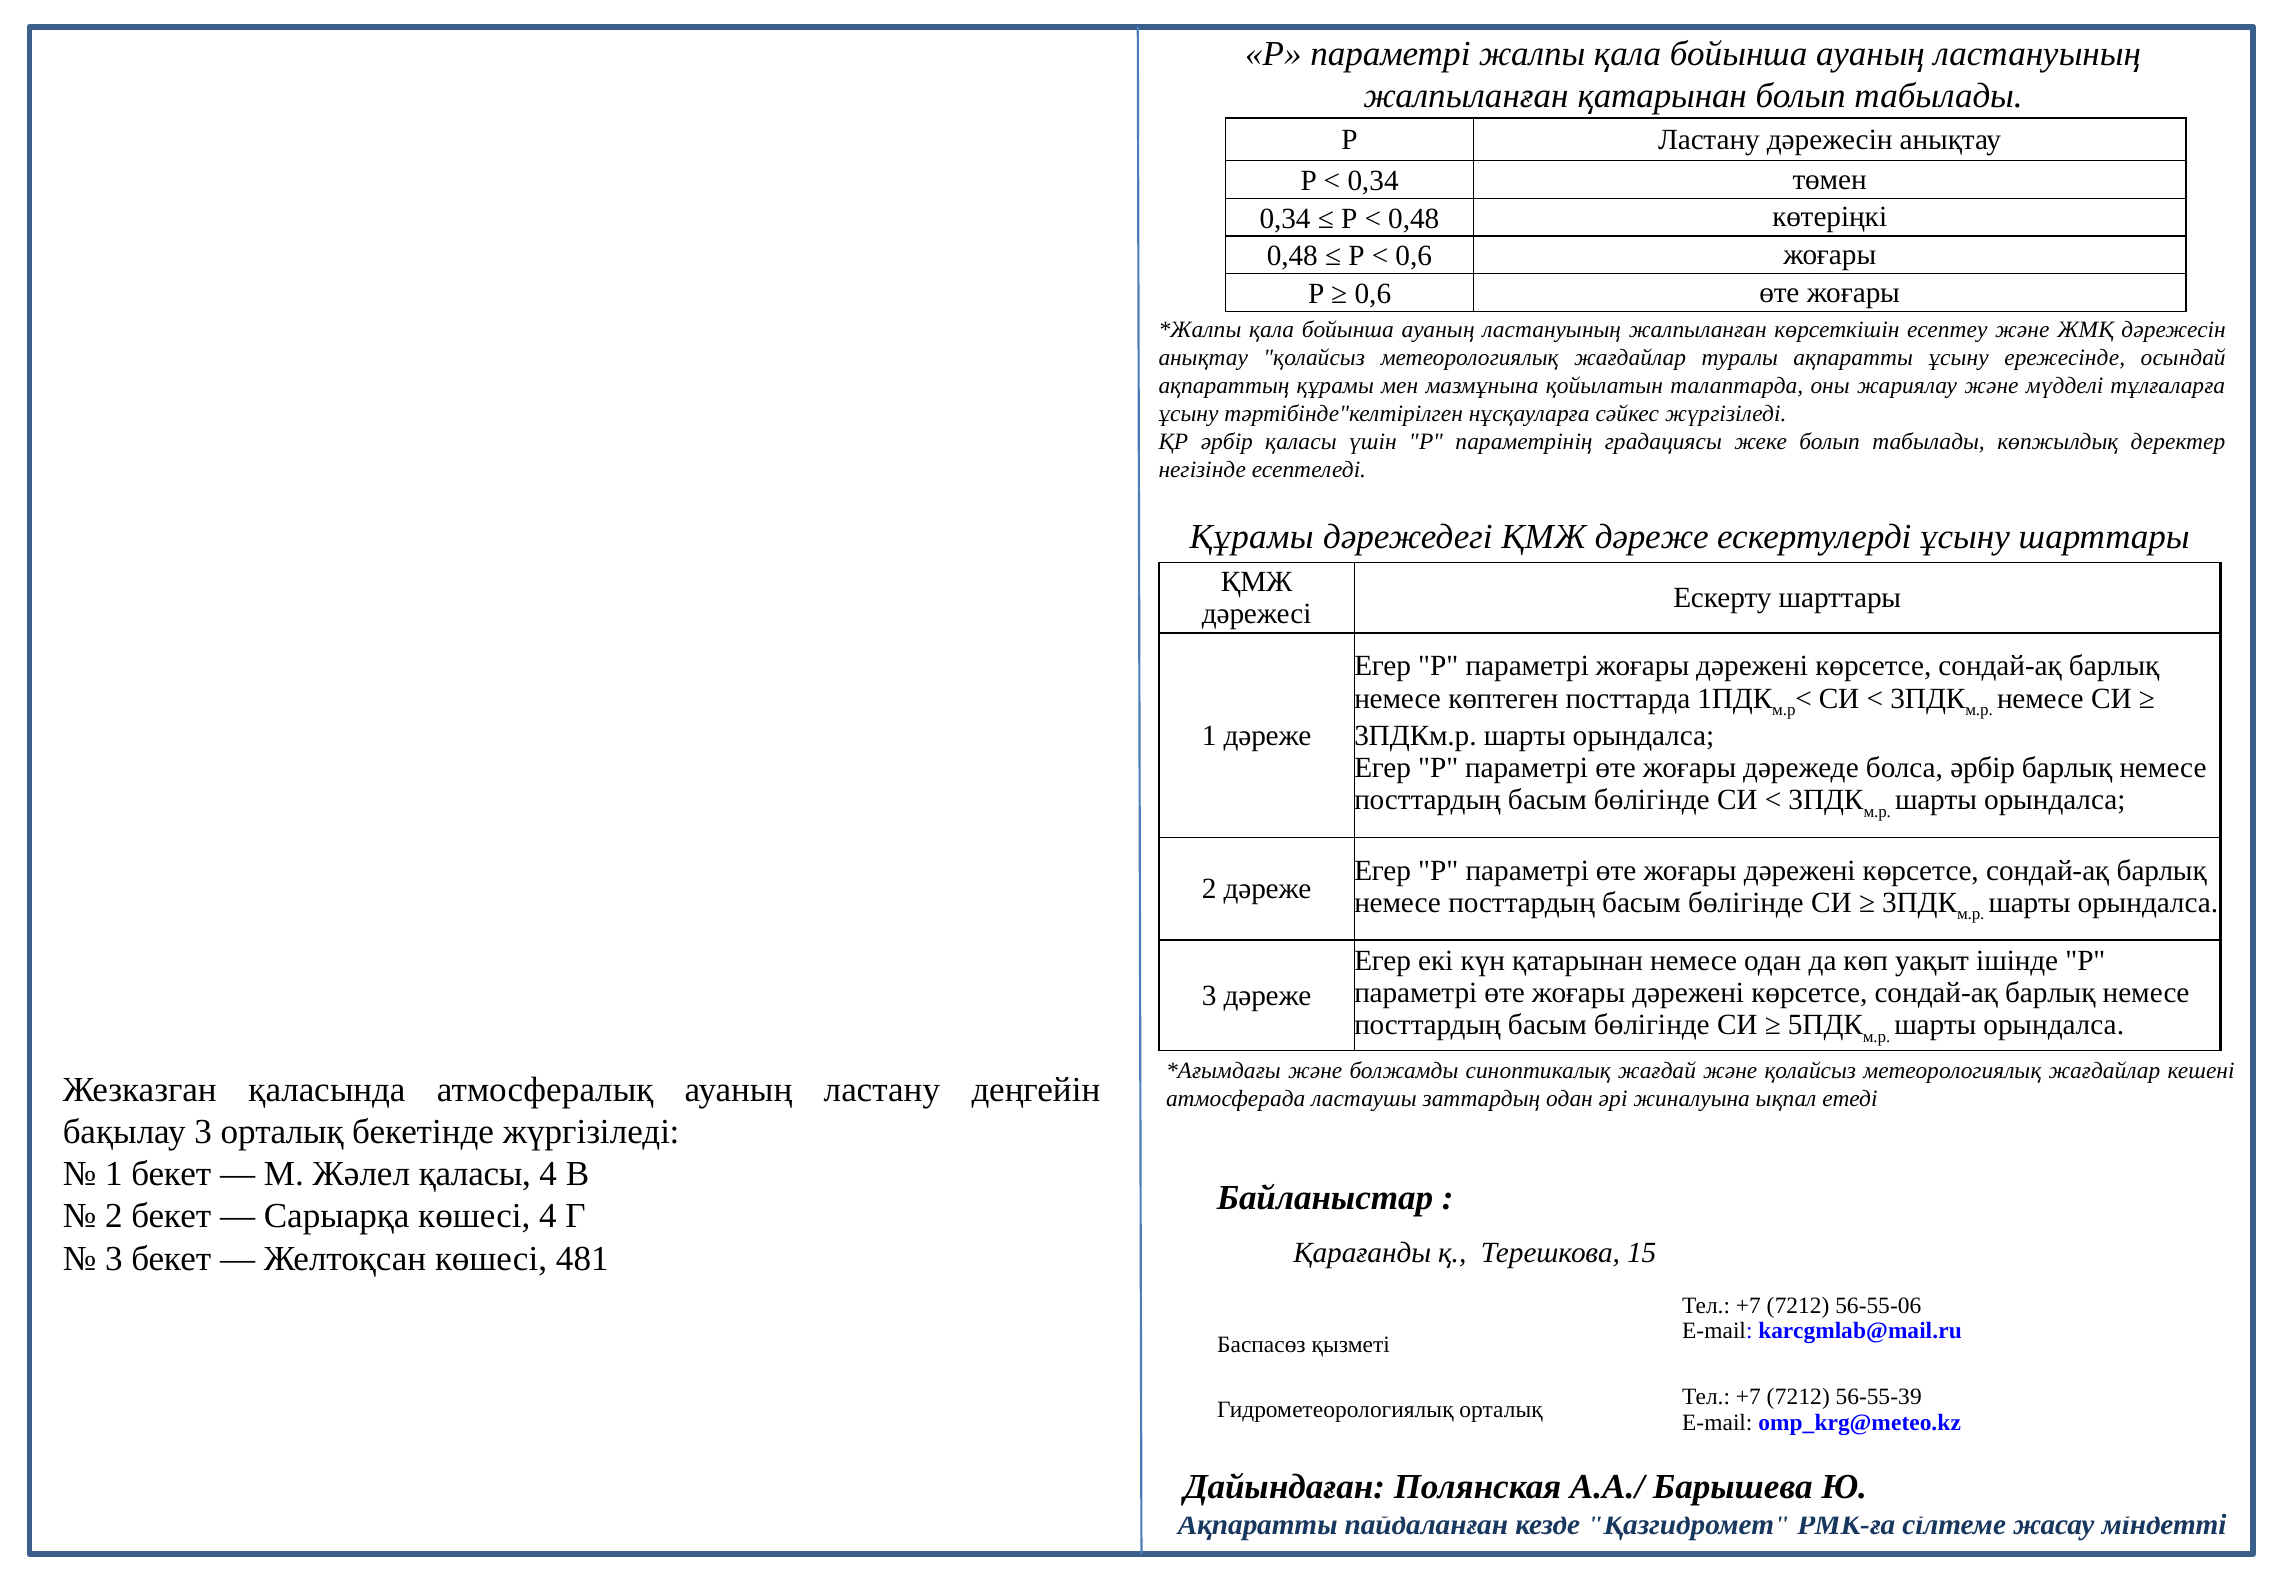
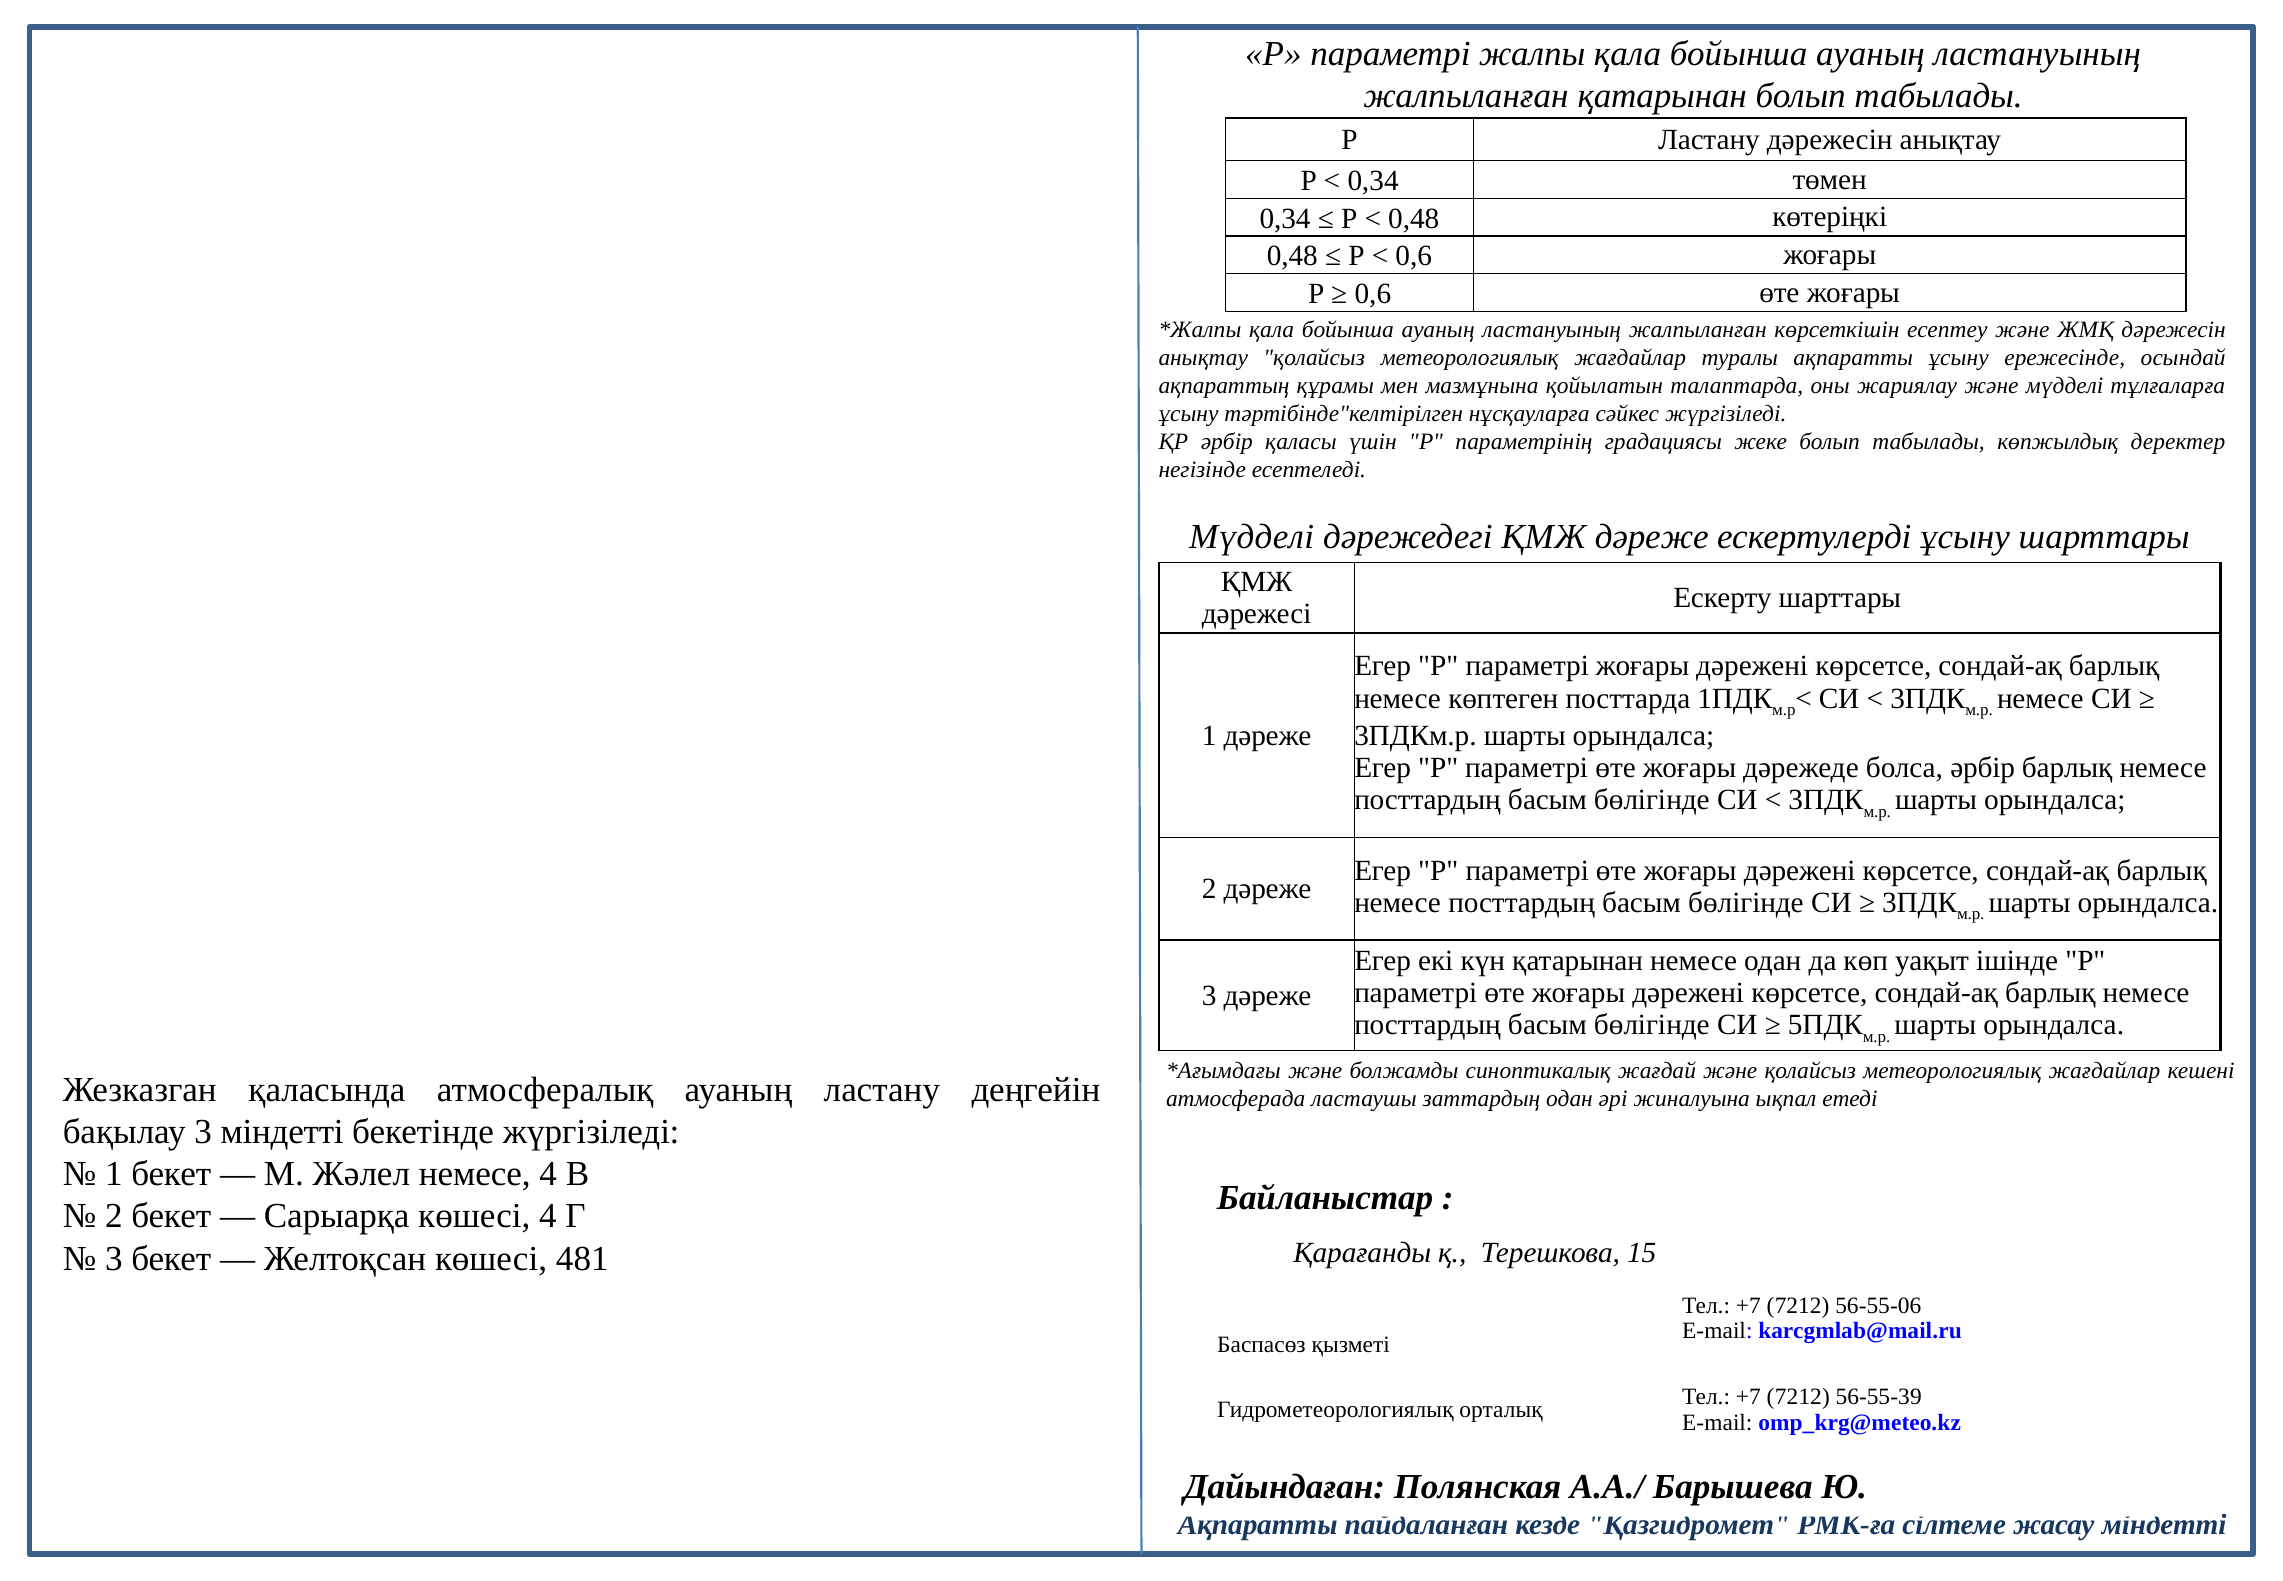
Құрамы at (1252, 536): Құрамы -> Мүдделі
3 орталық: орталық -> міндетті
Жәлел қаласы: қаласы -> немесе
